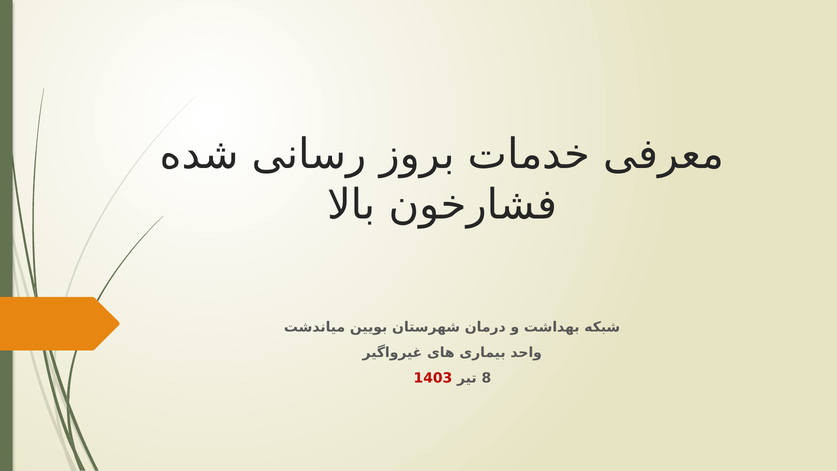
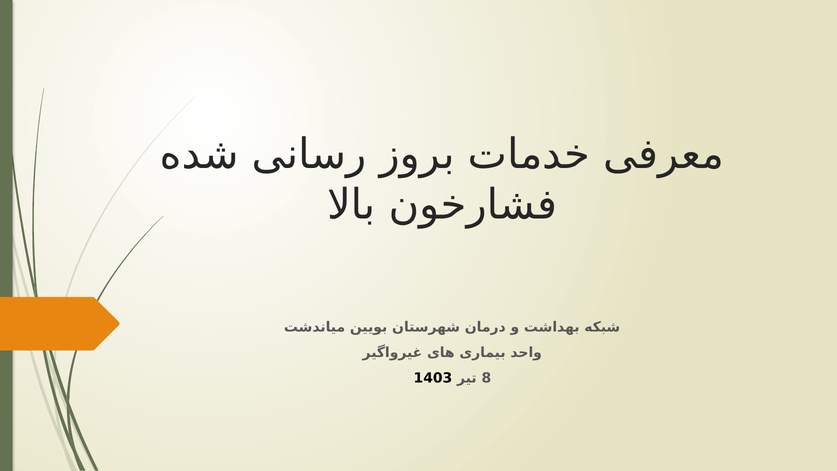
1403 colour: red -> black
